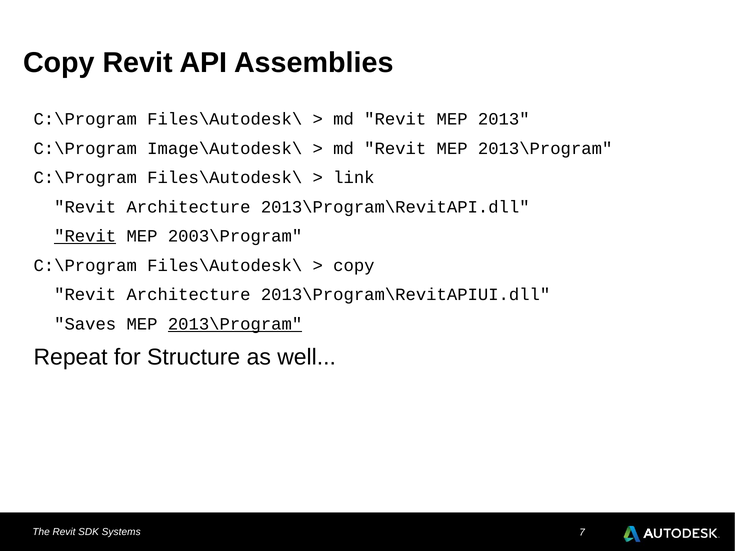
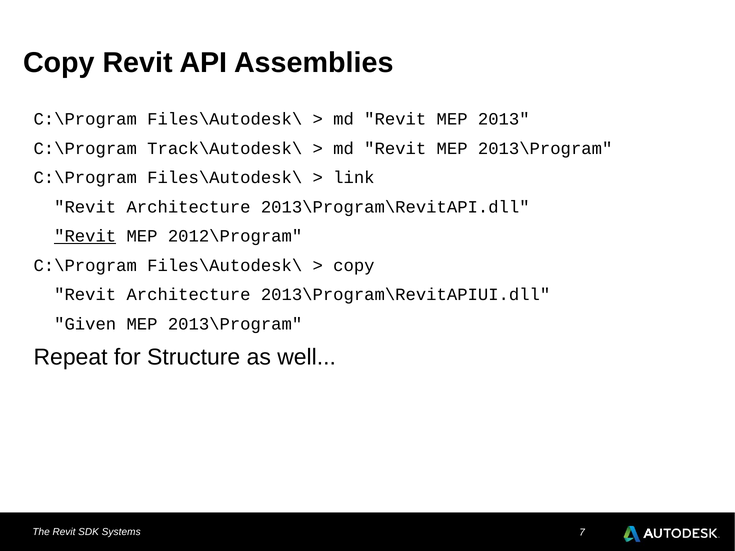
Image\Autodesk\: Image\Autodesk\ -> Track\Autodesk\
2003\Program: 2003\Program -> 2012\Program
Saves: Saves -> Given
2013\Program at (235, 324) underline: present -> none
